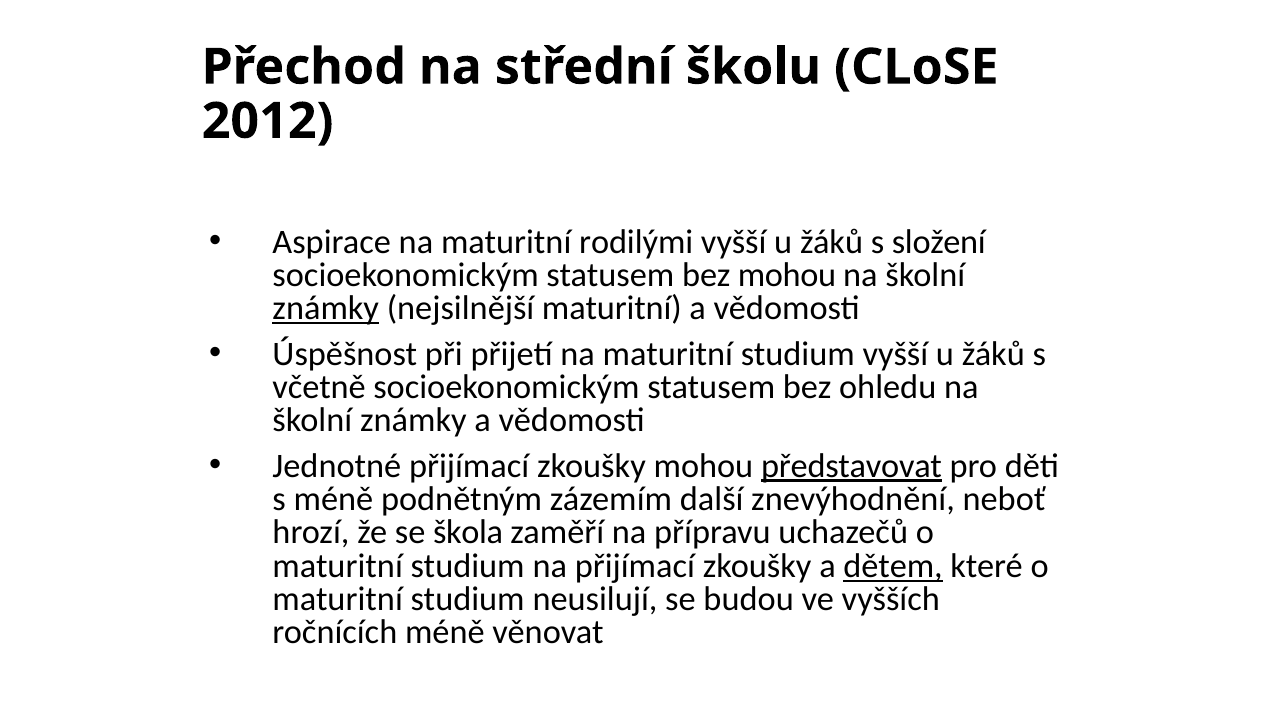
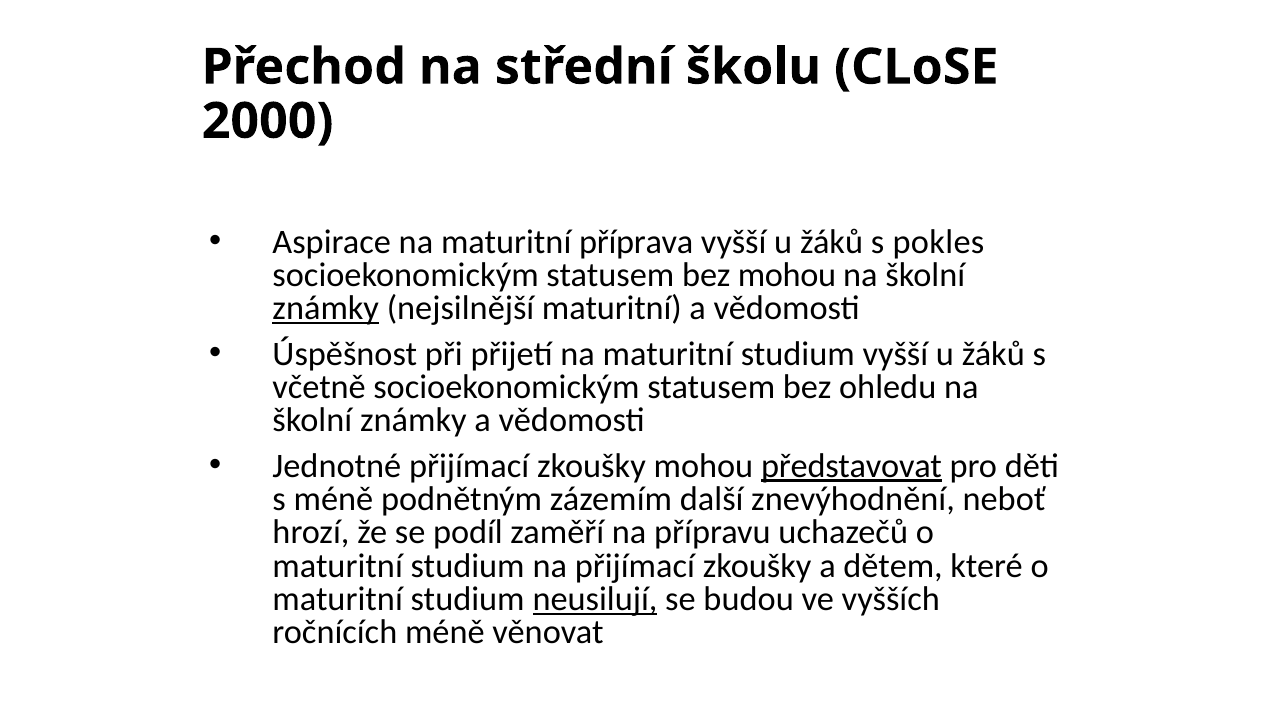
2012: 2012 -> 2000
rodilými: rodilými -> příprava
složení: složení -> pokles
škola: škola -> podíl
dětem underline: present -> none
neusilují underline: none -> present
